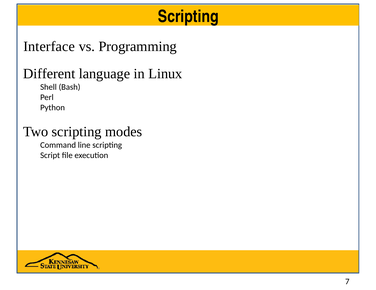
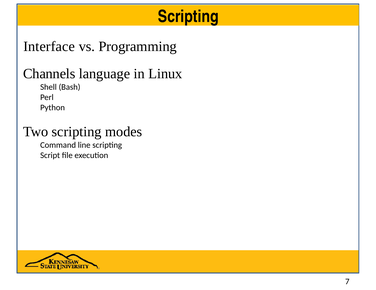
Different: Different -> Channels
